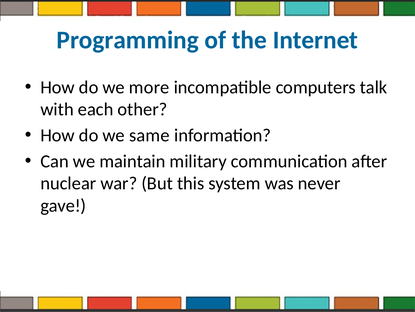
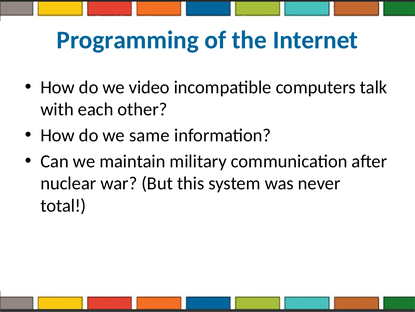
more: more -> video
gave: gave -> total
